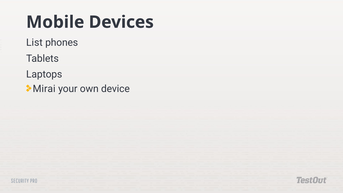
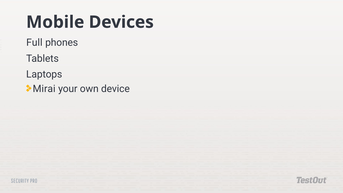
List: List -> Full
